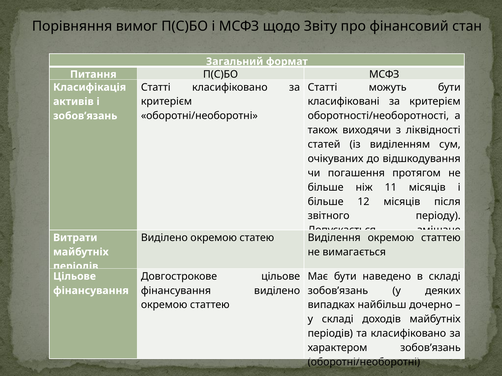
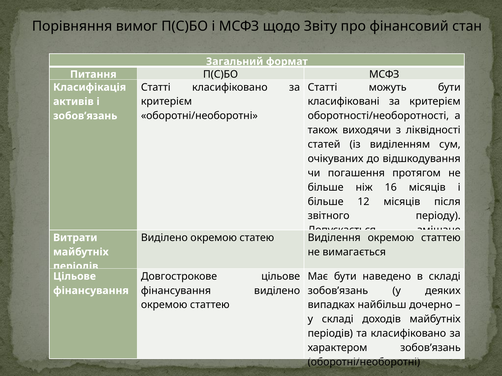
11: 11 -> 16
